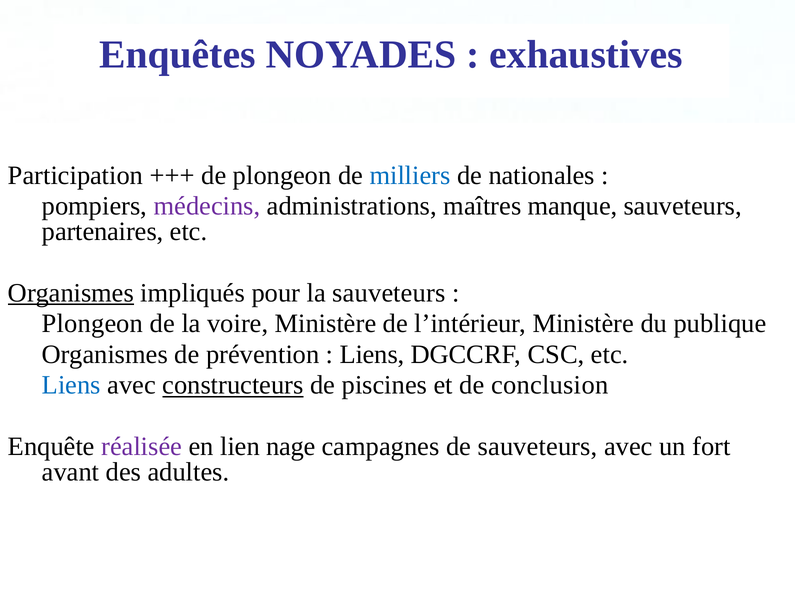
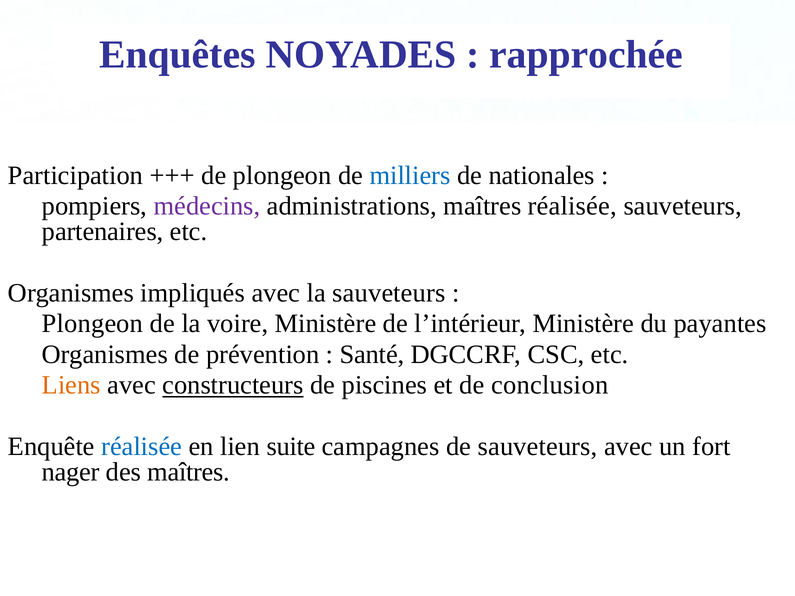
exhaustives: exhaustives -> rapprochée
maîtres manque: manque -> réalisée
Organismes at (71, 293) underline: present -> none
impliqués pour: pour -> avec
publique: publique -> payantes
Liens at (372, 355): Liens -> Santé
Liens at (71, 385) colour: blue -> orange
réalisée at (142, 447) colour: purple -> blue
nage: nage -> suite
avant: avant -> nager
des adultes: adultes -> maîtres
